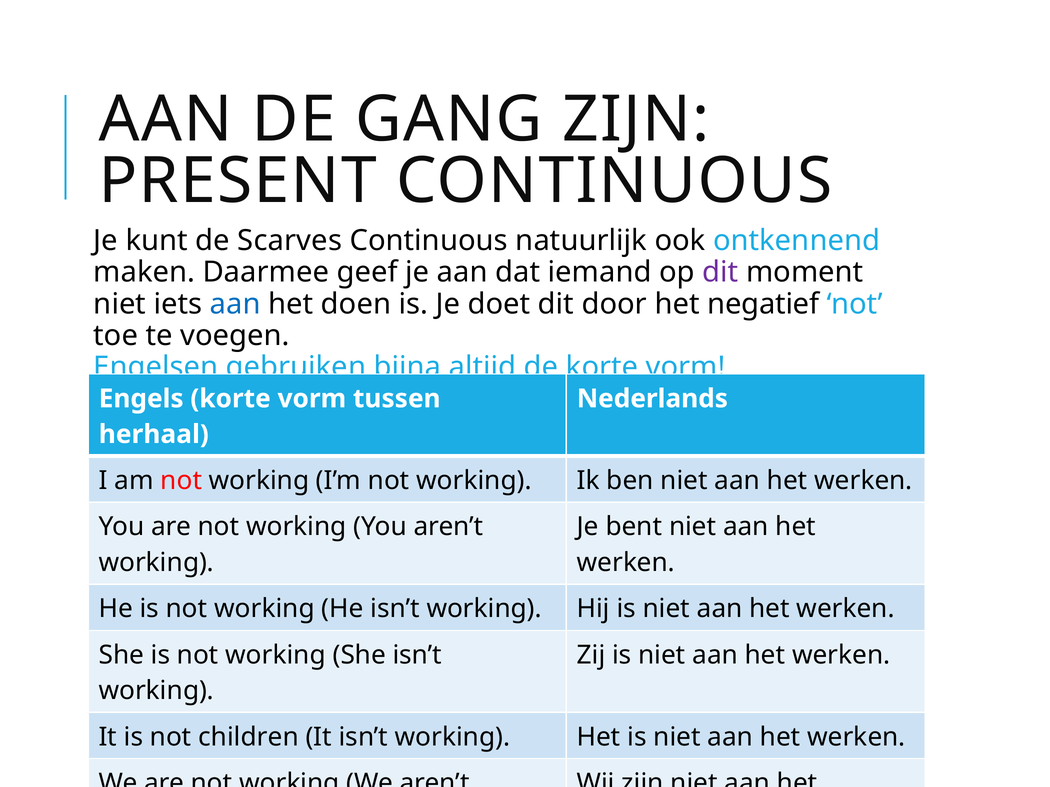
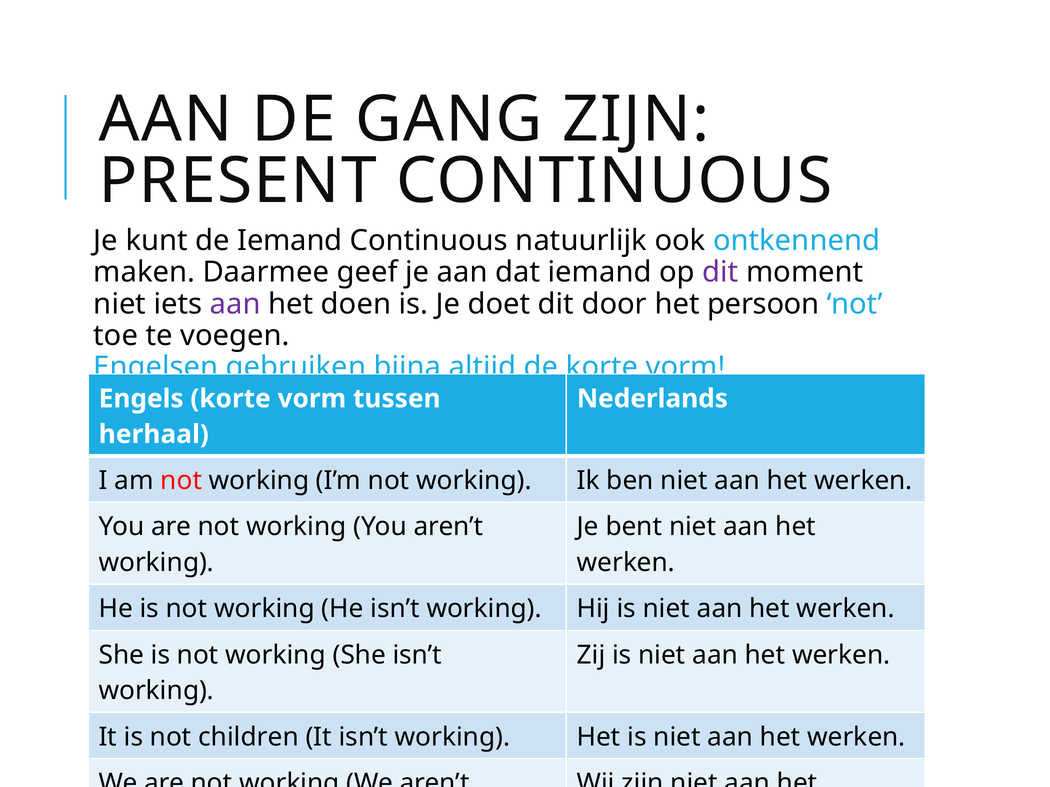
de Scarves: Scarves -> Iemand
aan at (235, 304) colour: blue -> purple
negatief: negatief -> persoon
